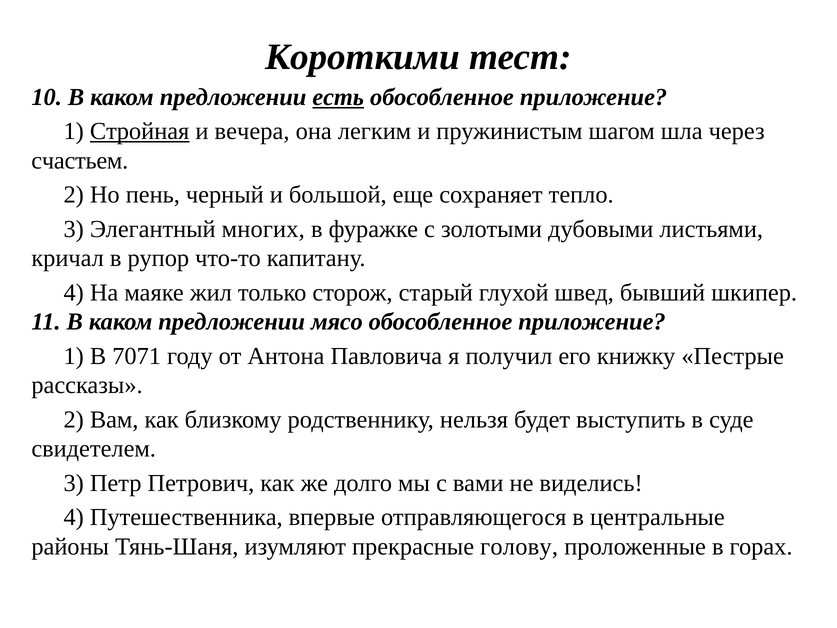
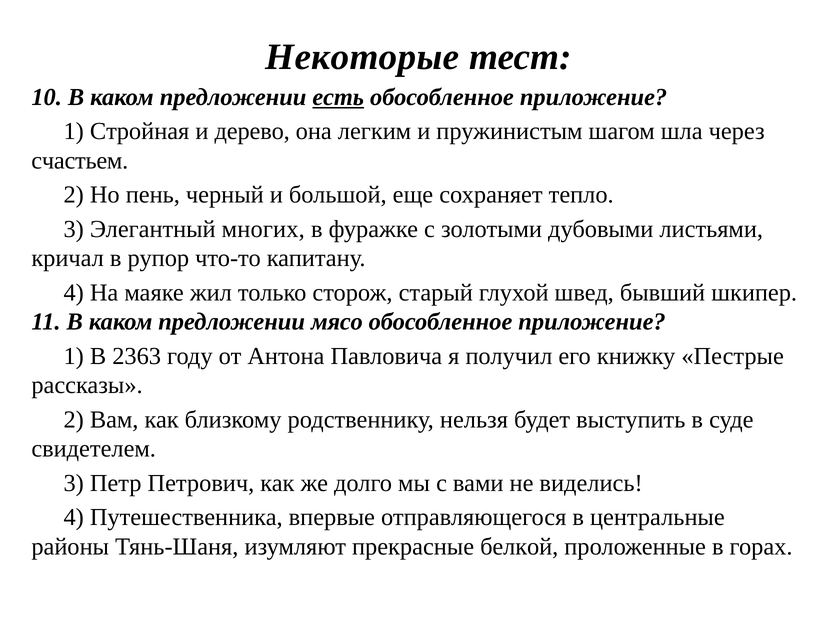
Короткими: Короткими -> Некоторые
Стройная underline: present -> none
вечера: вечера -> дерево
7071: 7071 -> 2363
голову: голову -> белкой
